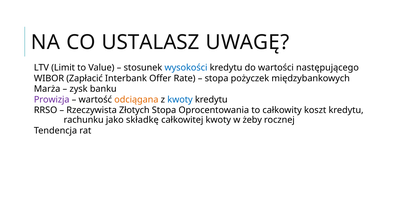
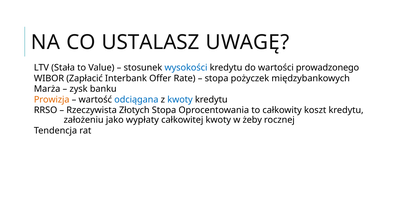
Limit: Limit -> Stała
następującego: następującego -> prowadzonego
Prowizja colour: purple -> orange
odciągana colour: orange -> blue
rachunku: rachunku -> założeniu
składkę: składkę -> wypłaty
